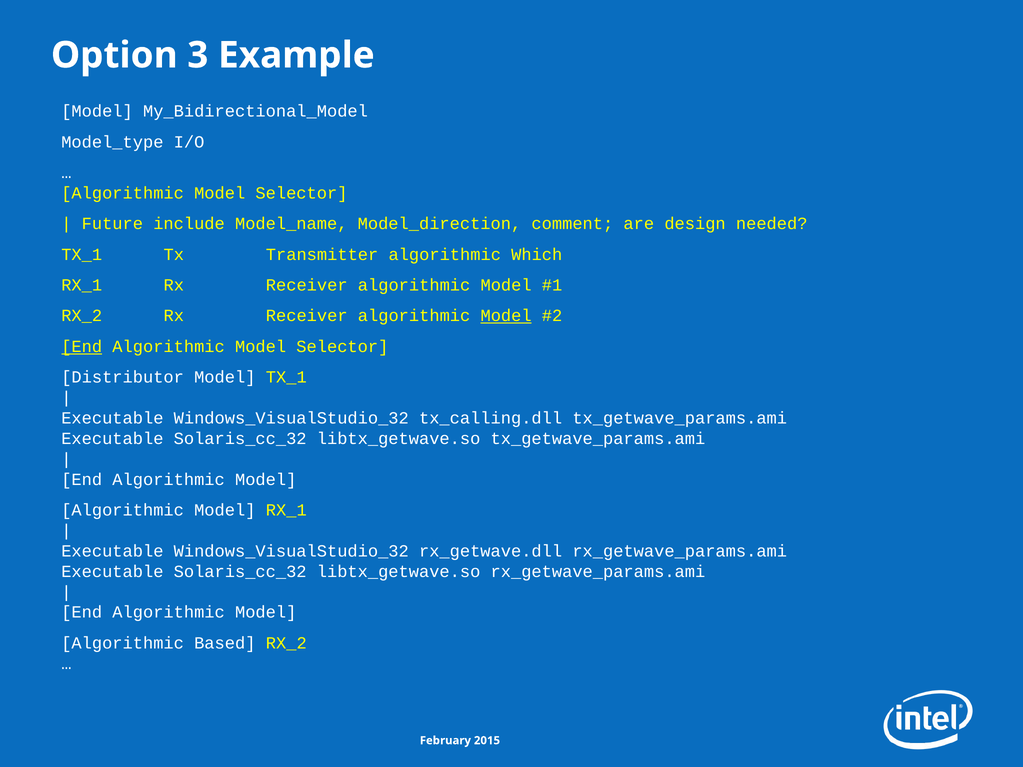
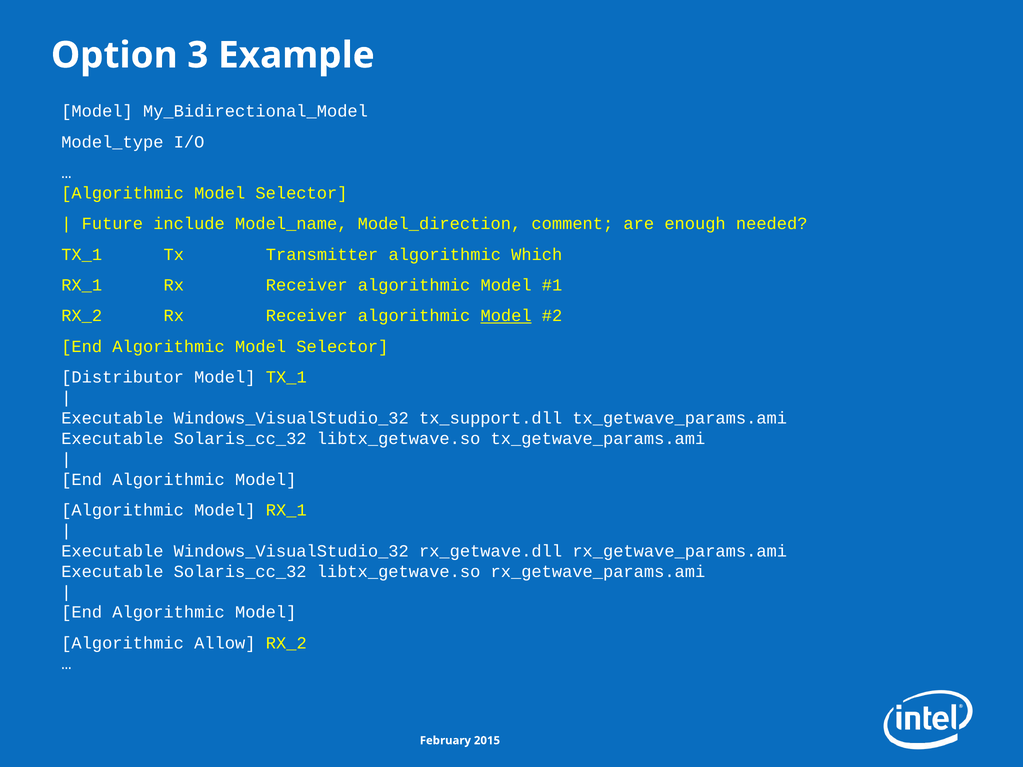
design: design -> enough
End at (82, 347) underline: present -> none
tx_calling.dll: tx_calling.dll -> tx_support.dll
Based: Based -> Allow
